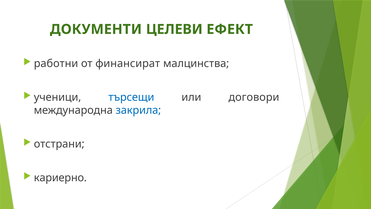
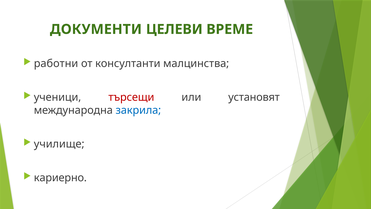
ЕФЕКТ: ЕФЕКТ -> ВРЕМЕ
финансират: финансират -> консултанти
търсещи colour: blue -> red
договори: договори -> установят
отстрани: отстрани -> училище
